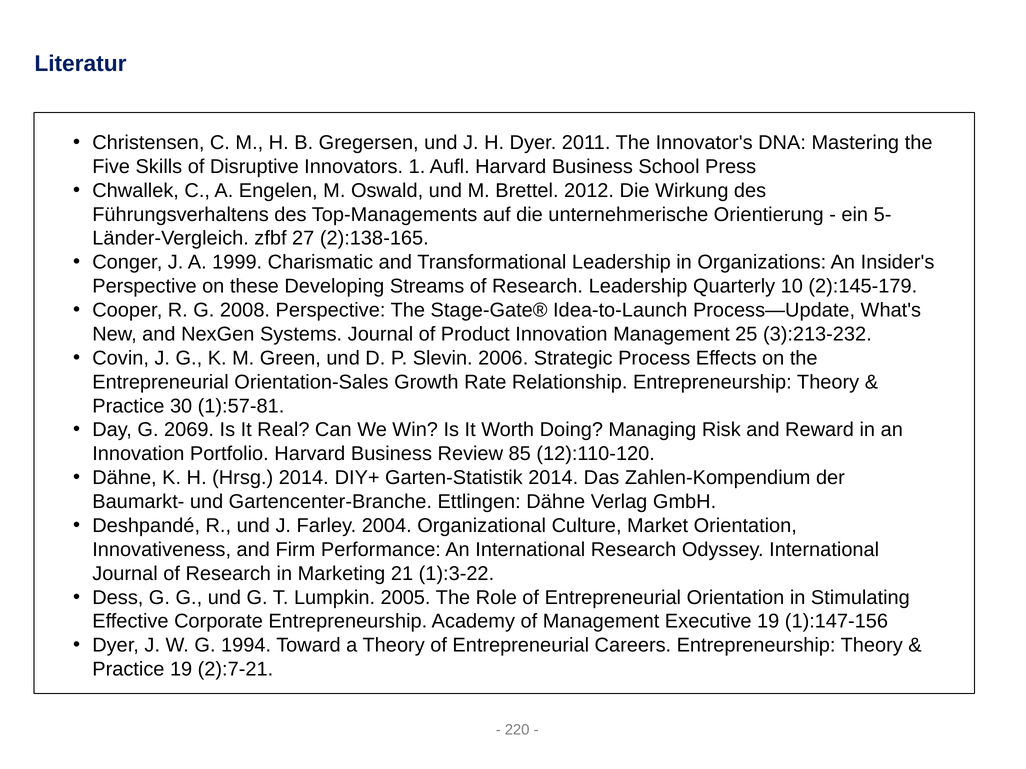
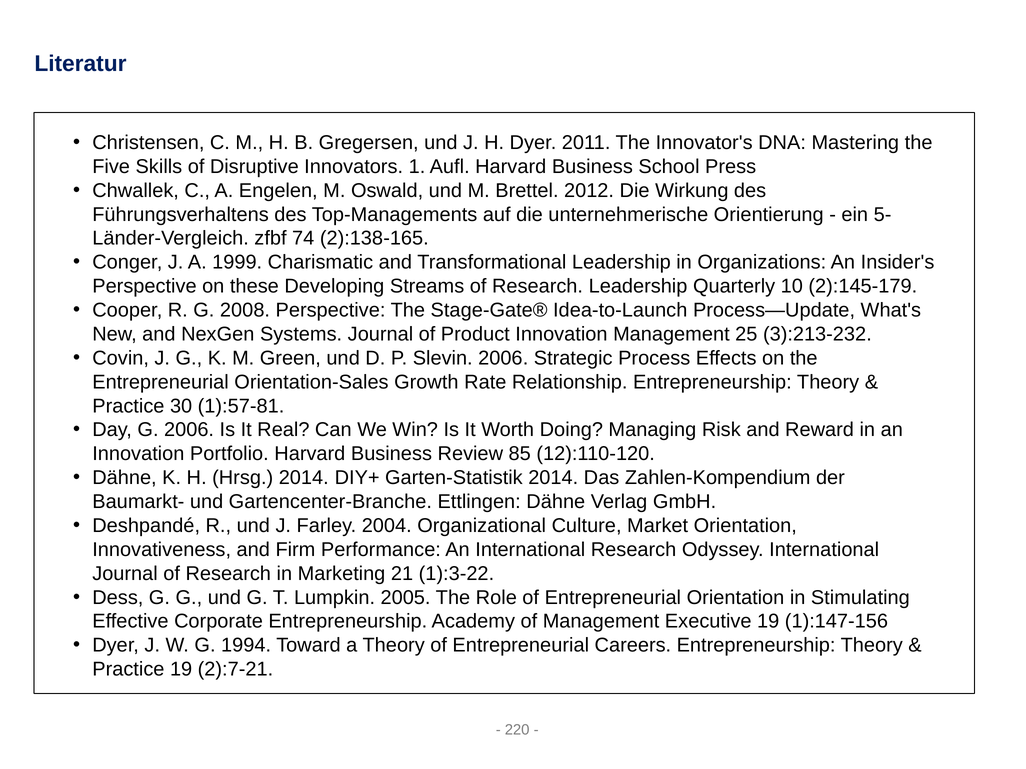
27: 27 -> 74
G 2069: 2069 -> 2006
